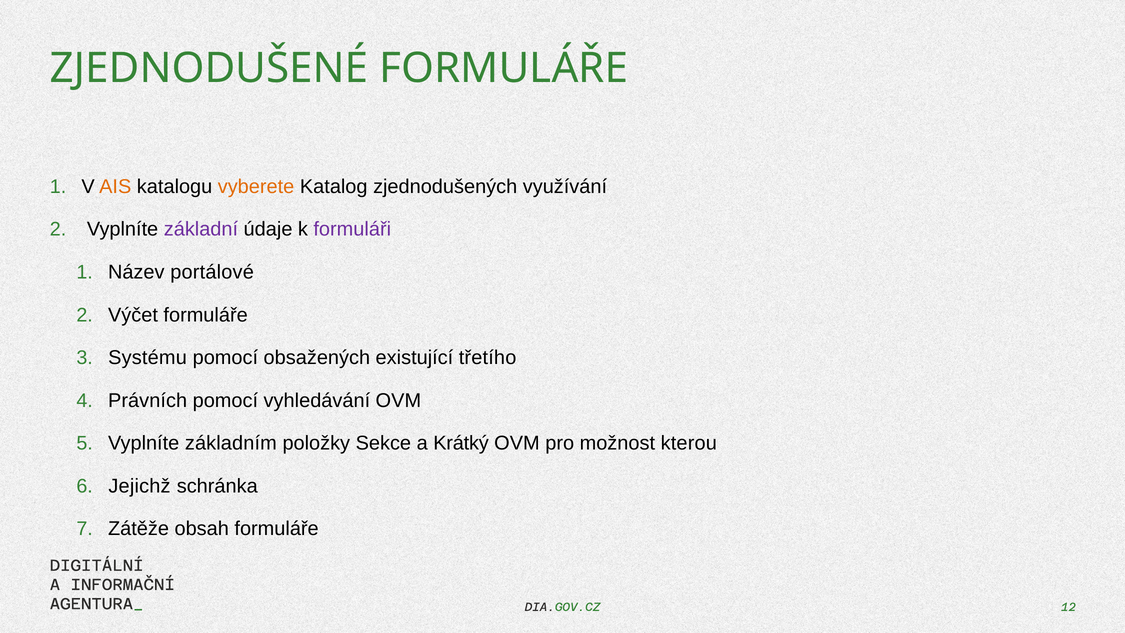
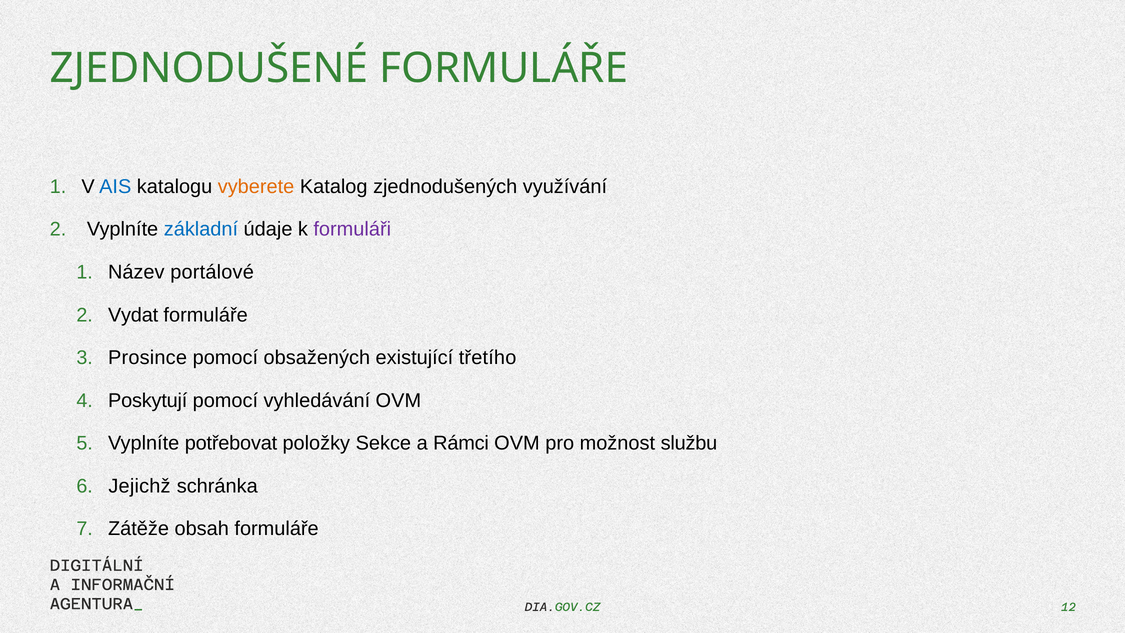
AIS colour: orange -> blue
základní colour: purple -> blue
Výčet: Výčet -> Vydat
Systému: Systému -> Prosince
Právních: Právních -> Poskytují
základním: základním -> potřebovat
Krátký: Krátký -> Rámci
kterou: kterou -> službu
